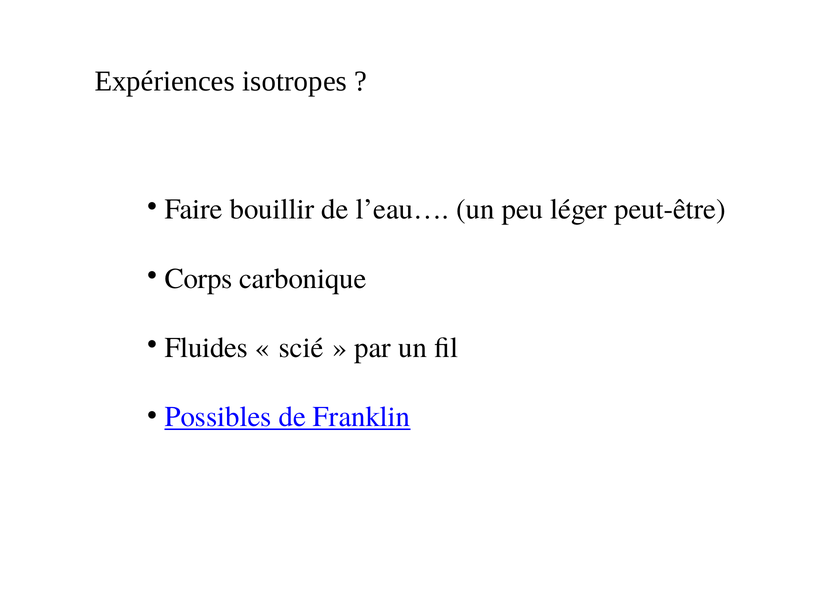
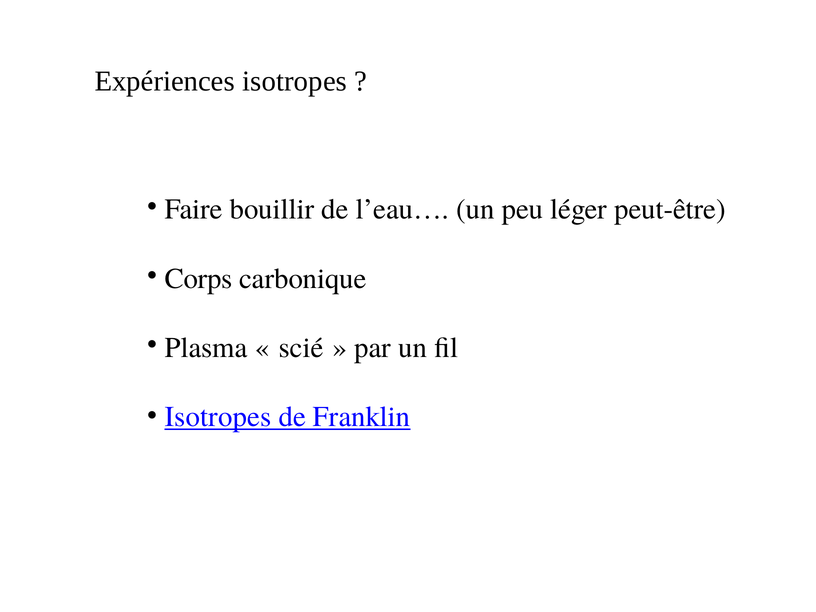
Fluides: Fluides -> Plasma
Possibles at (218, 417): Possibles -> Isotropes
